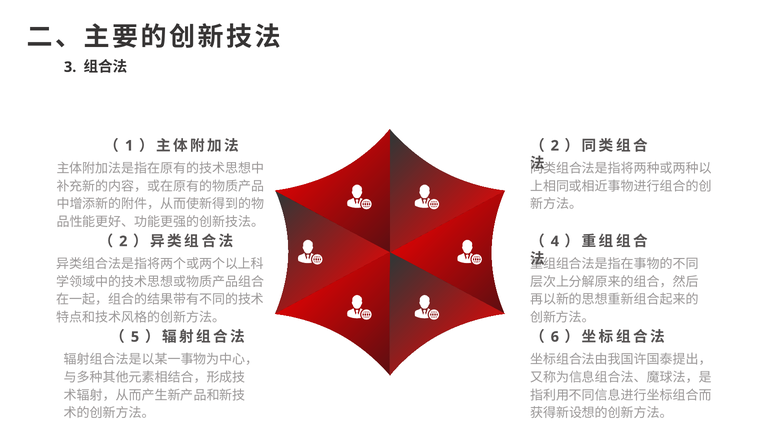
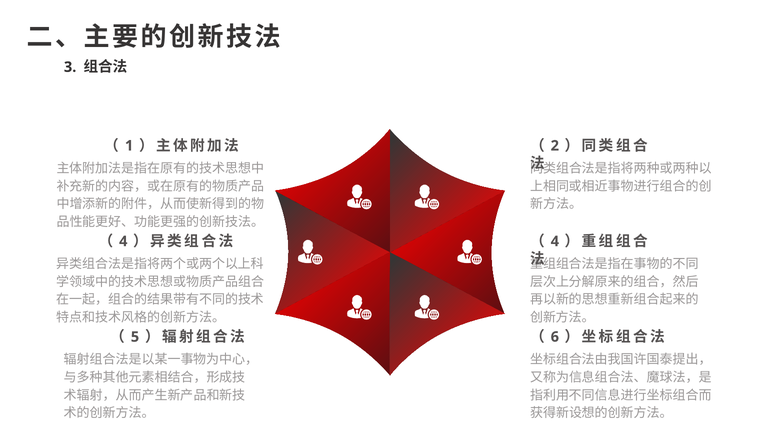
2 at (123, 241): 2 -> 4
